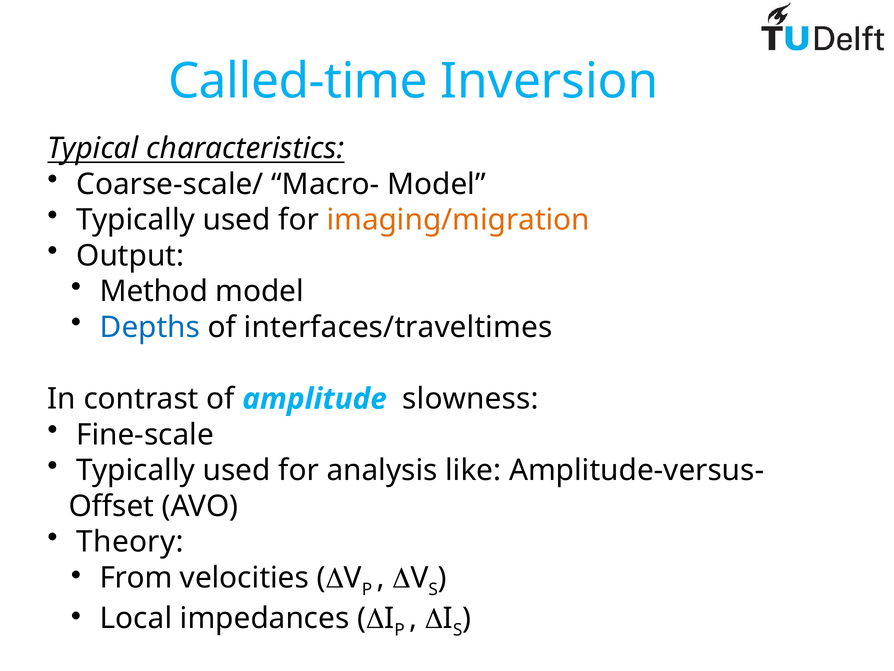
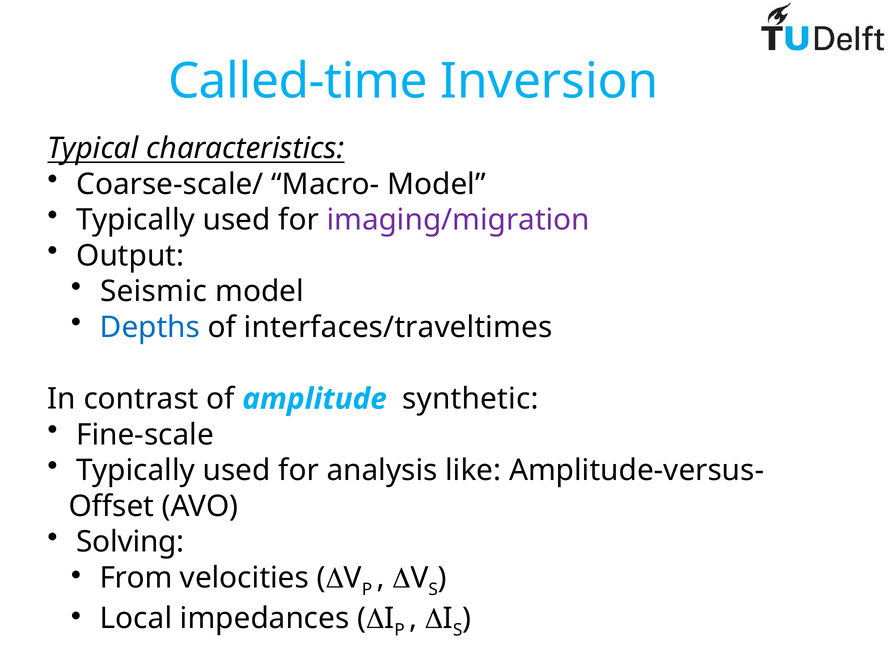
imaging/migration colour: orange -> purple
Method: Method -> Seismic
slowness: slowness -> synthetic
Theory: Theory -> Solving
